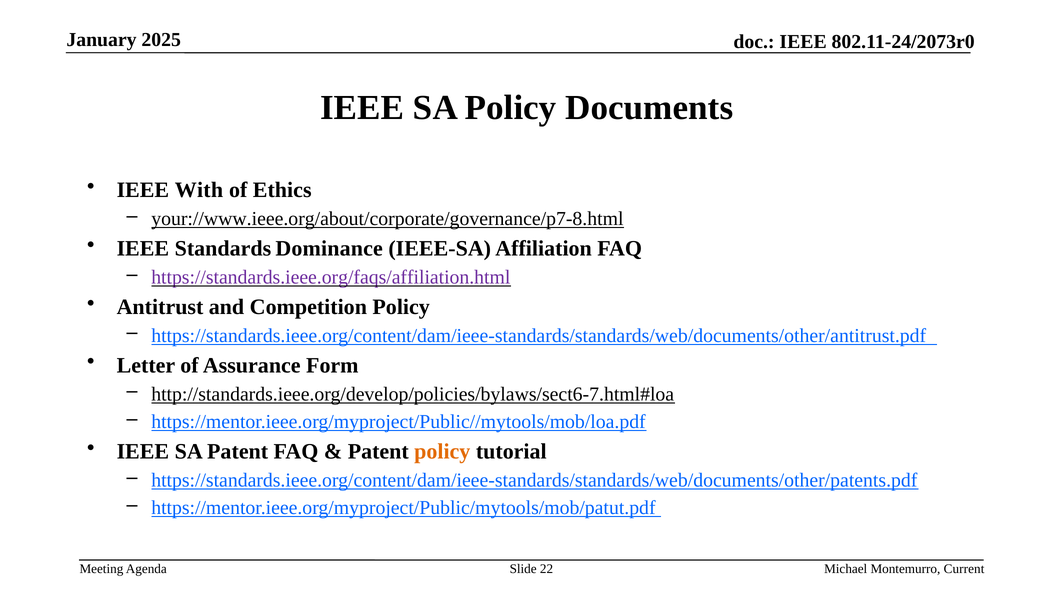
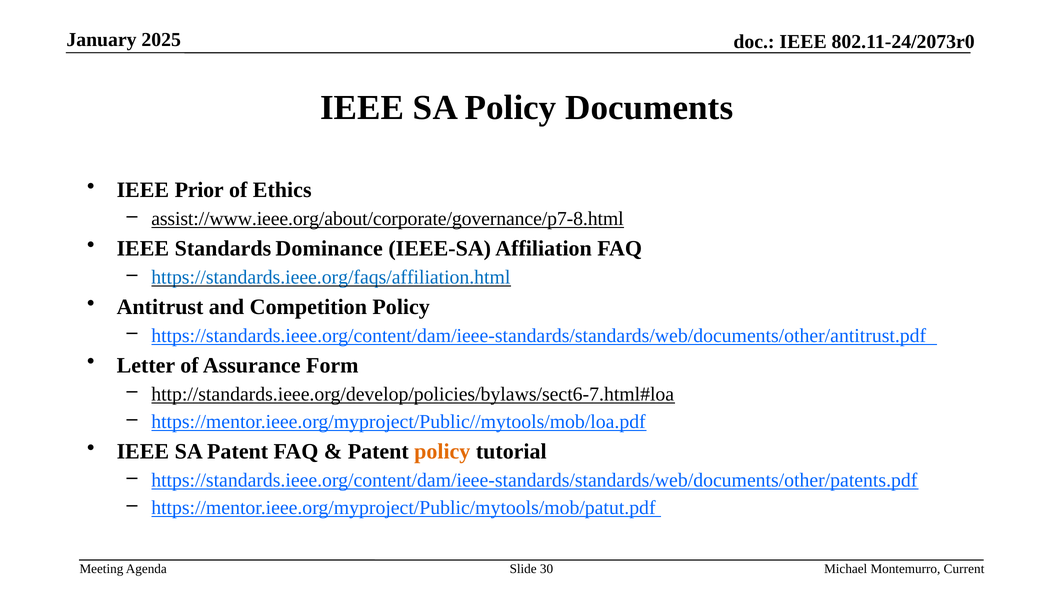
With: With -> Prior
your://www.ieee.org/about/corporate/governance/p7-8.html: your://www.ieee.org/about/corporate/governance/p7-8.html -> assist://www.ieee.org/about/corporate/governance/p7-8.html
https://standards.ieee.org/faqs/affiliation.html colour: purple -> blue
22: 22 -> 30
